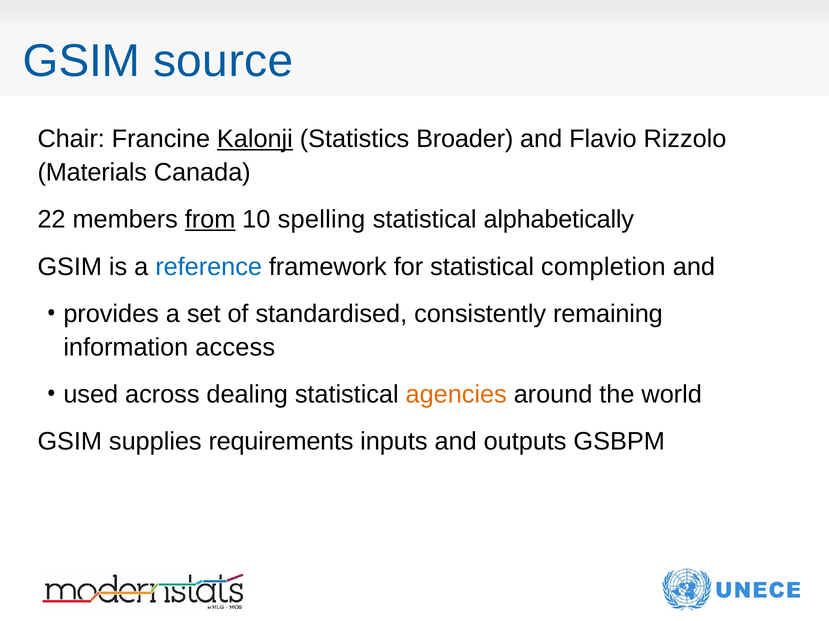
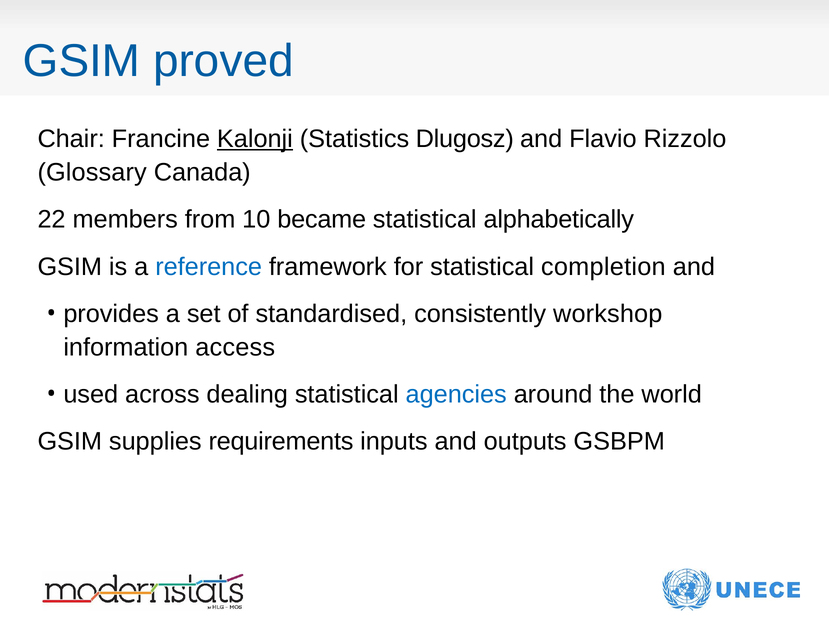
source: source -> proved
Broader: Broader -> Dlugosz
Materials: Materials -> Glossary
from underline: present -> none
spelling: spelling -> became
remaining: remaining -> workshop
agencies colour: orange -> blue
